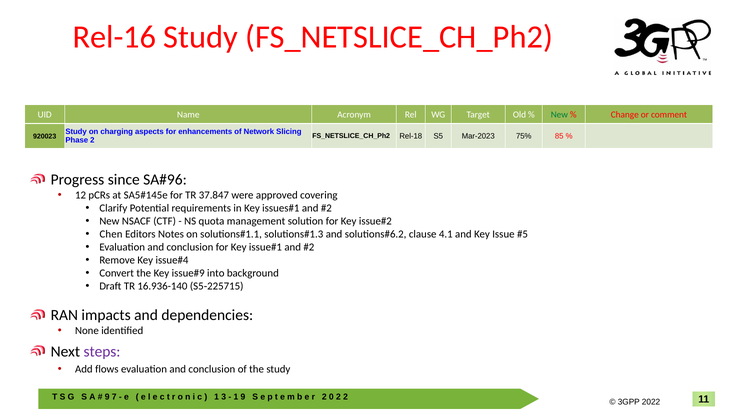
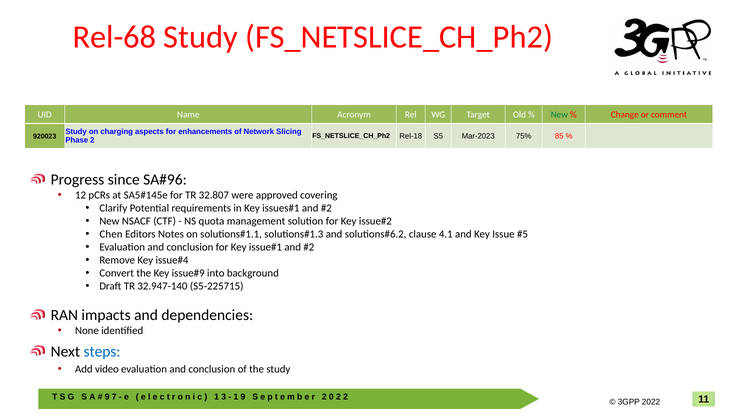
Rel-16: Rel-16 -> Rel-68
37.847: 37.847 -> 32.807
16.936-140: 16.936-140 -> 32.947-140
steps colour: purple -> blue
flows: flows -> video
